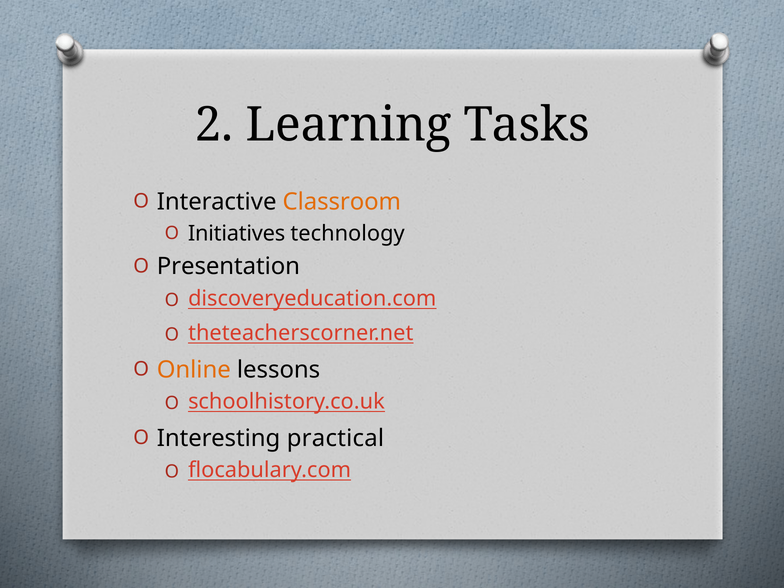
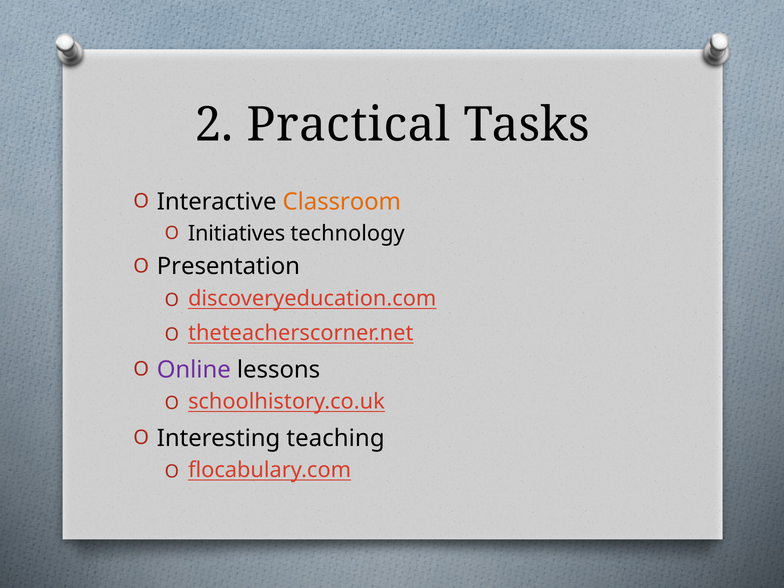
Learning: Learning -> Practical
Online colour: orange -> purple
practical: practical -> teaching
